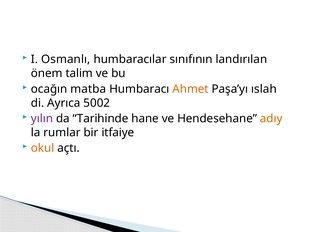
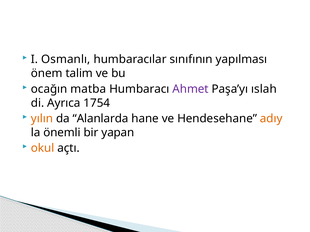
landırılan: landırılan -> yapılması
Ahmet colour: orange -> purple
5002: 5002 -> 1754
yılın colour: purple -> orange
Tarihinde: Tarihinde -> Alanlarda
rumlar: rumlar -> önemli
itfaiye: itfaiye -> yapan
